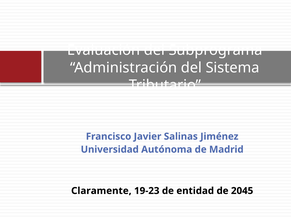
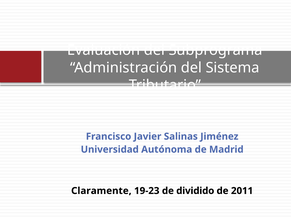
entidad: entidad -> dividido
2045: 2045 -> 2011
